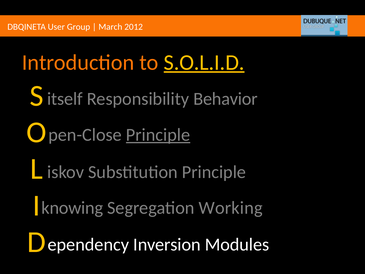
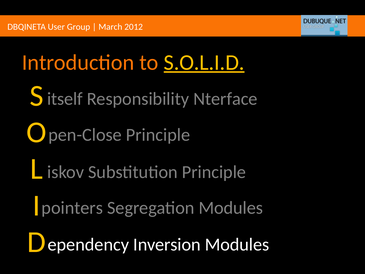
Behavior: Behavior -> Nterface
Principle at (158, 135) underline: present -> none
knowing: knowing -> pointers
Segregation Working: Working -> Modules
